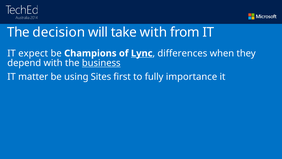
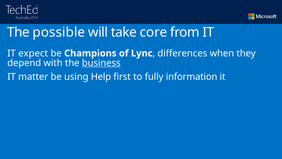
decision: decision -> possible
take with: with -> core
Lync underline: present -> none
Sites: Sites -> Help
importance: importance -> information
